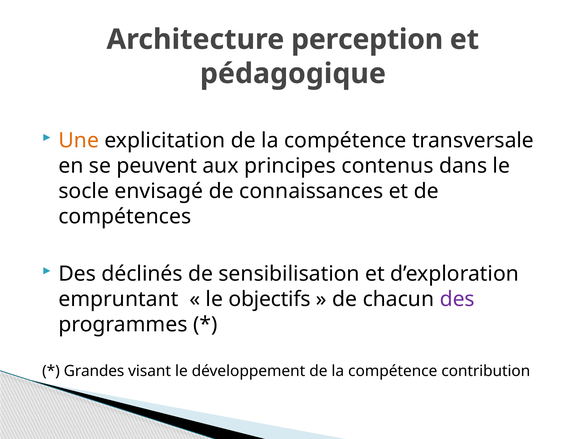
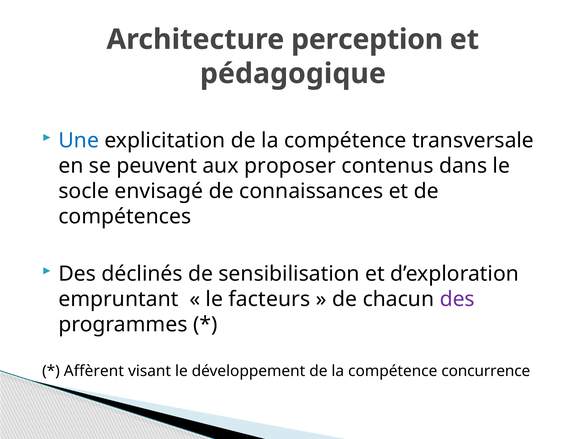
Une colour: orange -> blue
principes: principes -> proposer
objectifs: objectifs -> facteurs
Grandes: Grandes -> Affèrent
contribution: contribution -> concurrence
